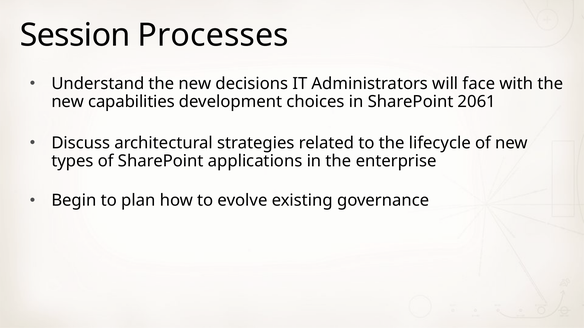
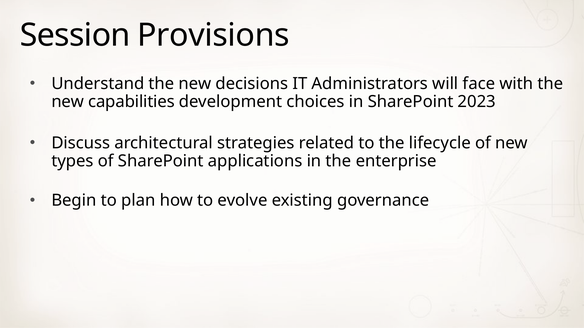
Processes: Processes -> Provisions
2061: 2061 -> 2023
